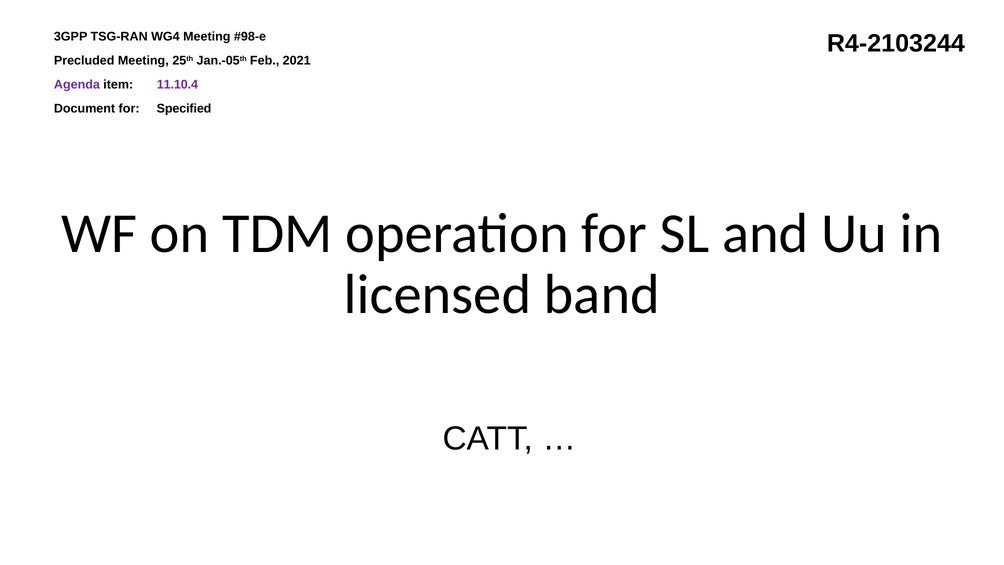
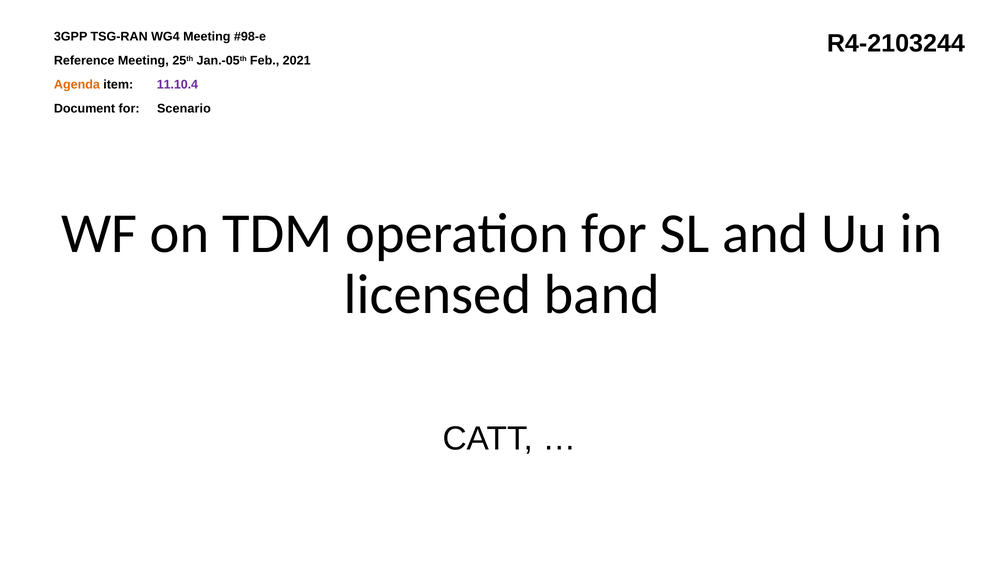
Precluded: Precluded -> Reference
Agenda colour: purple -> orange
Specified: Specified -> Scenario
